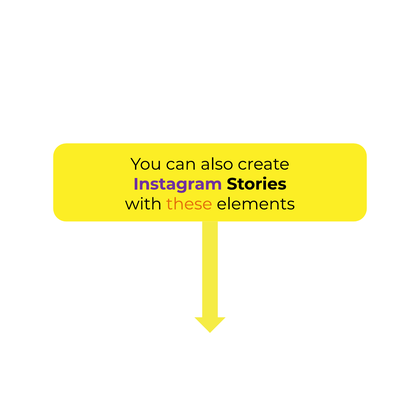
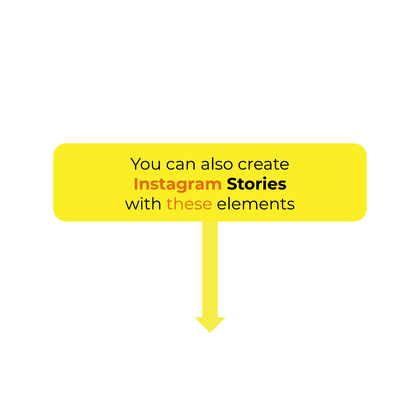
Instagram colour: purple -> orange
